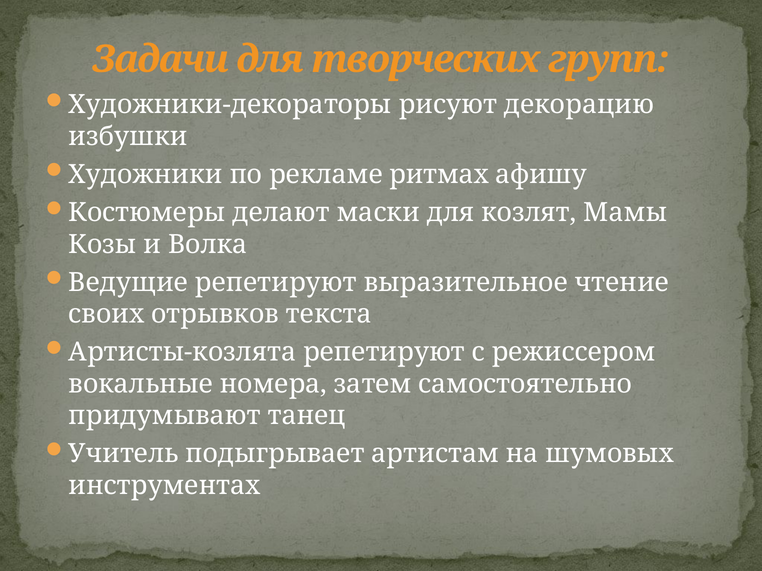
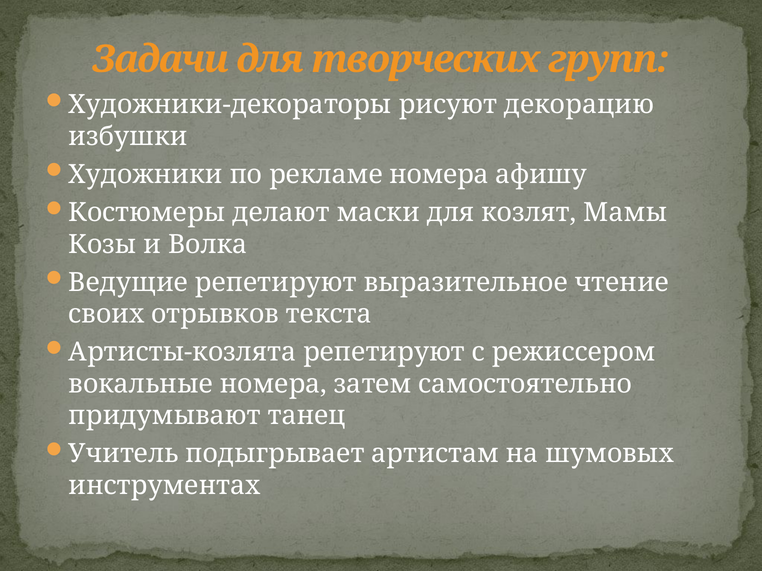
рекламе ритмах: ритмах -> номера
